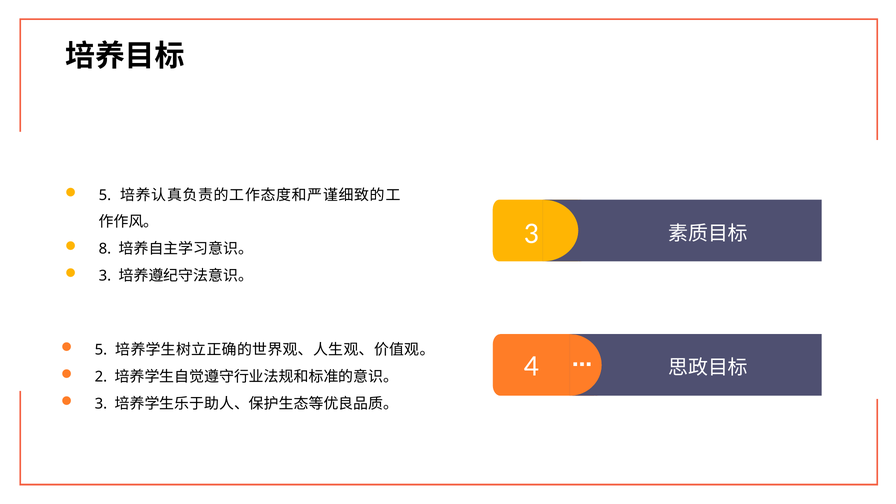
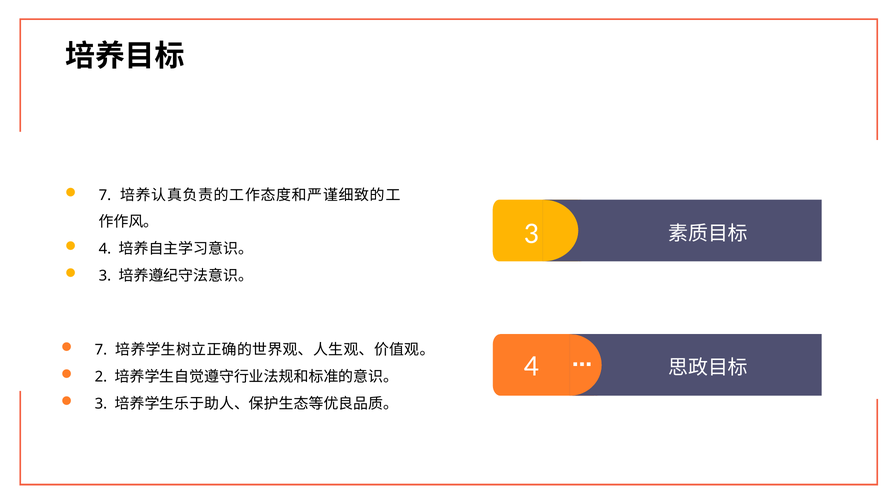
5 at (105, 195): 5 -> 7
8 at (105, 249): 8 -> 4
5 at (101, 350): 5 -> 7
